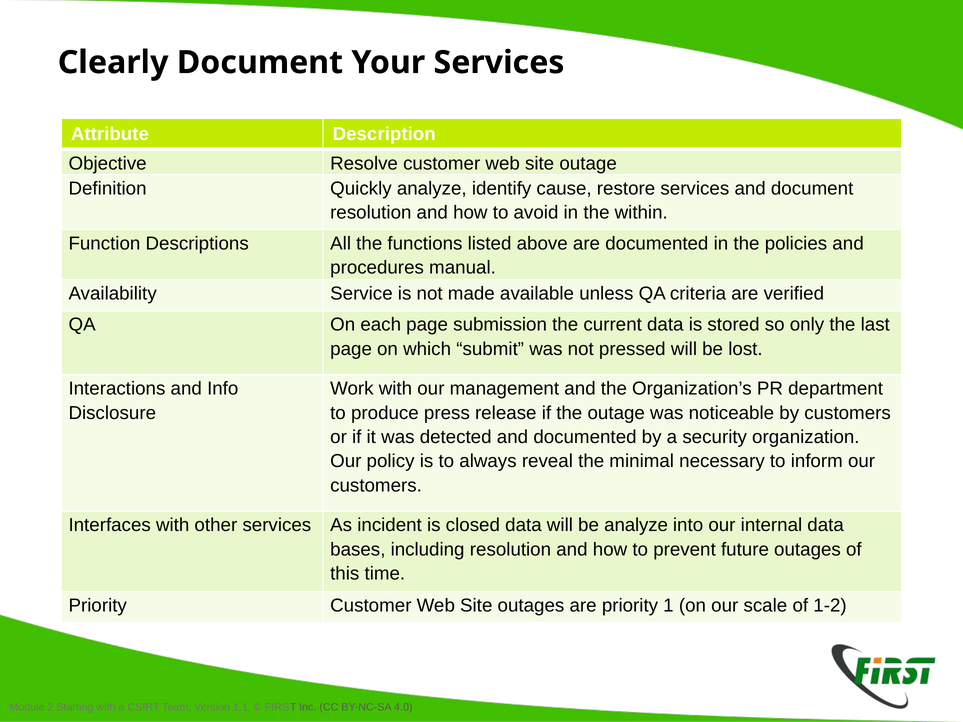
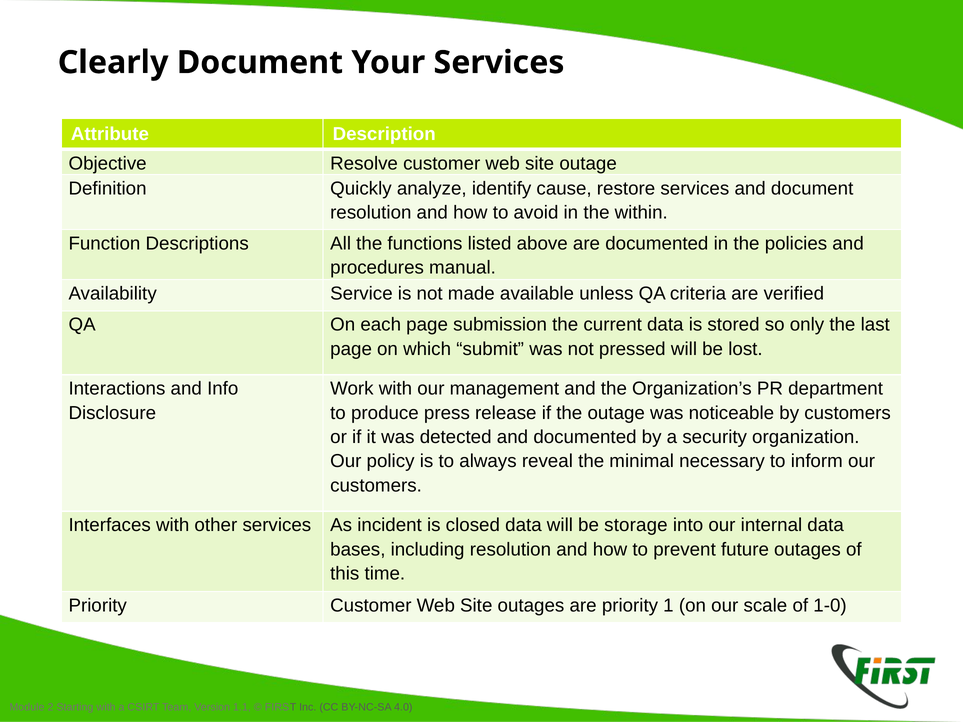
be analyze: analyze -> storage
1-2: 1-2 -> 1-0
